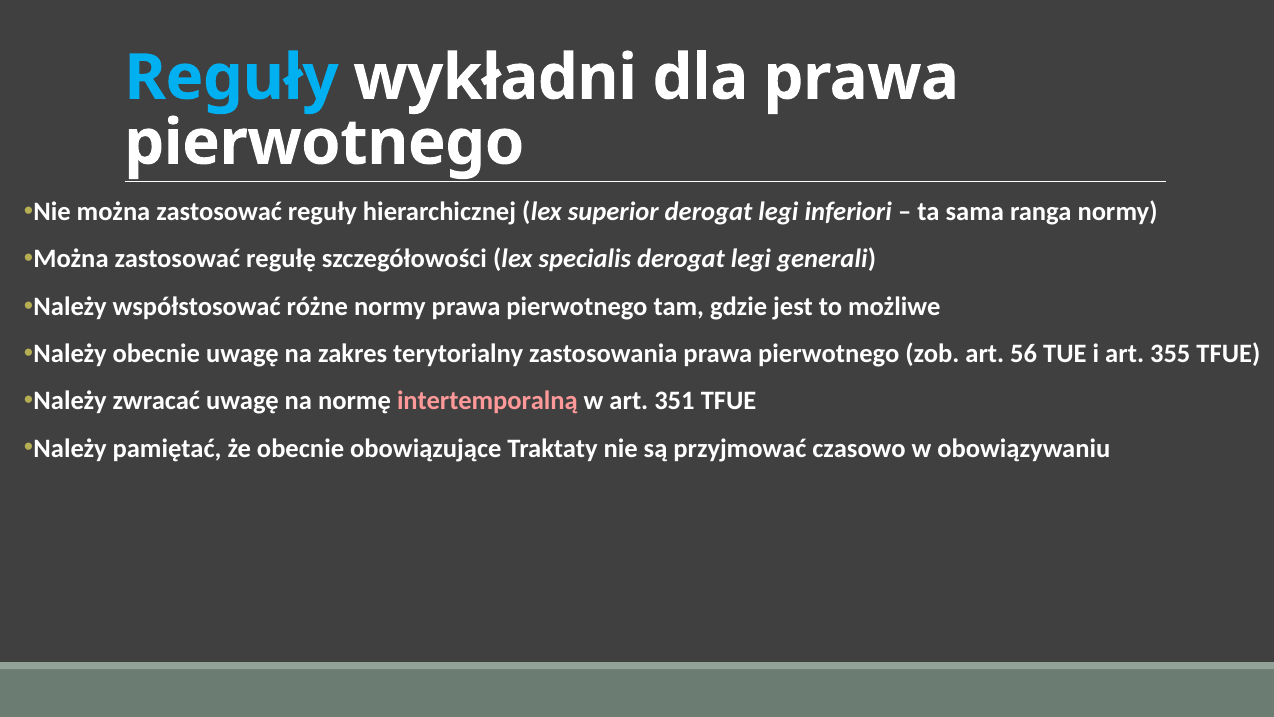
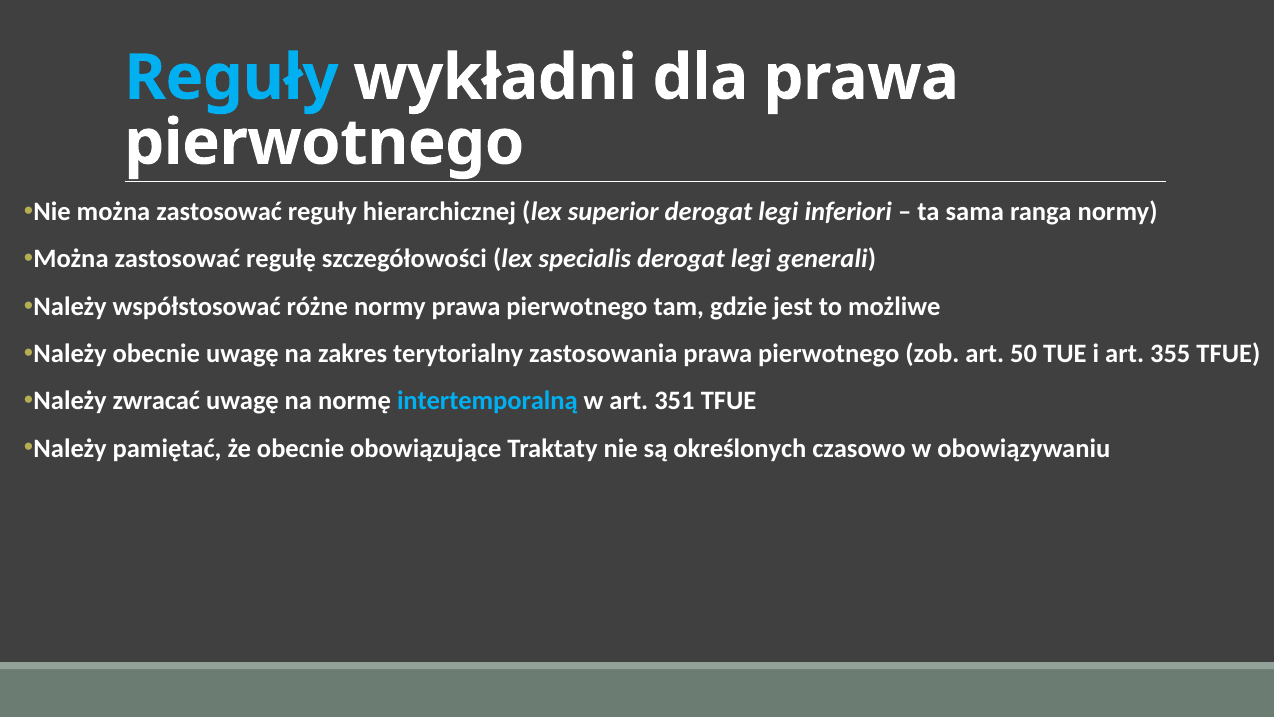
56: 56 -> 50
intertemporalną colour: pink -> light blue
przyjmować: przyjmować -> określonych
